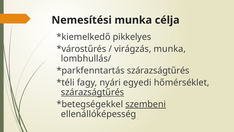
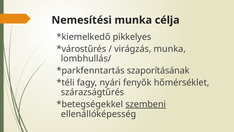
szárazságtűrés at (158, 70): szárazságtűrés -> szaporításának
egyedi: egyedi -> fenyők
szárazságtűrés at (93, 92) underline: present -> none
